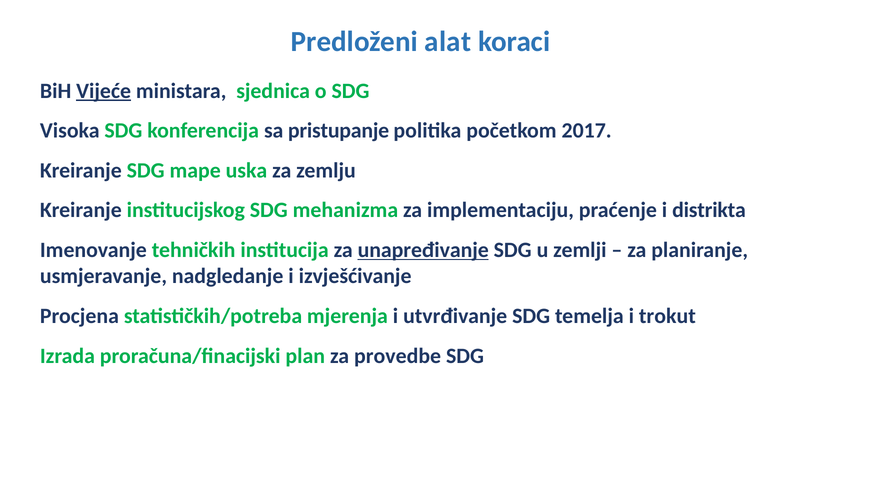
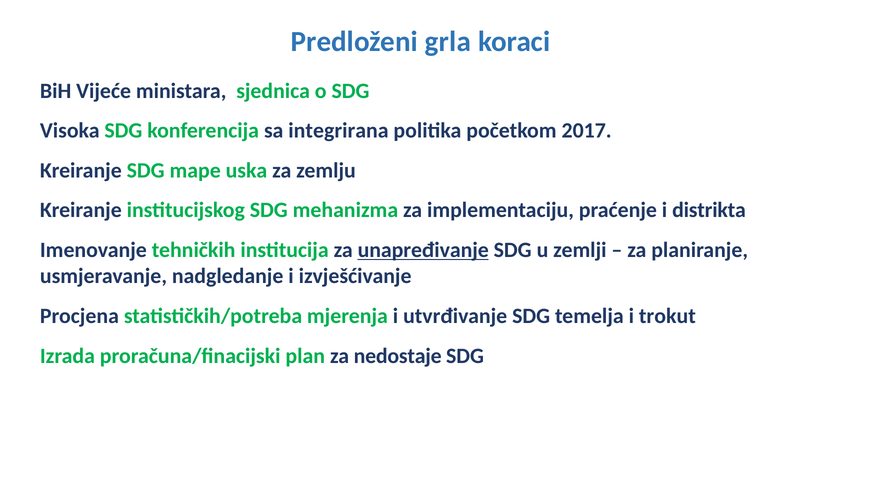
alat: alat -> grla
Vijeće underline: present -> none
pristupanje: pristupanje -> integrirana
provedbe: provedbe -> nedostaje
